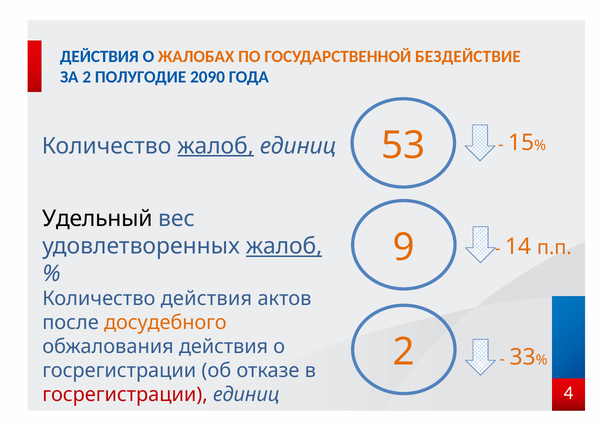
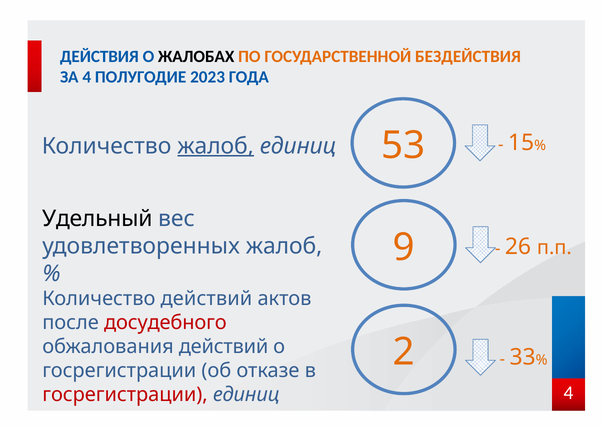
ЖАЛОБАХ colour: orange -> black
БЕЗДЕЙСТВИЕ: БЕЗДЕЙСТВИЕ -> БЕЗДЕЙСТВИЯ
ЗА 2: 2 -> 4
2090: 2090 -> 2023
14: 14 -> 26
жалоб at (284, 246) underline: present -> none
Количество действия: действия -> действий
досудебного colour: orange -> red
обжалования действия: действия -> действий
